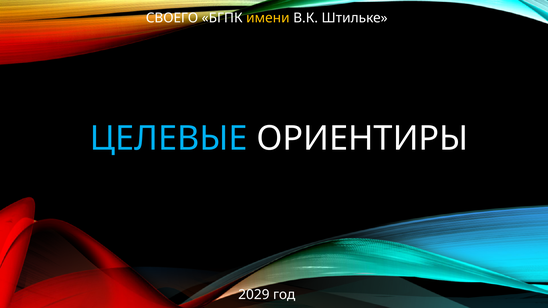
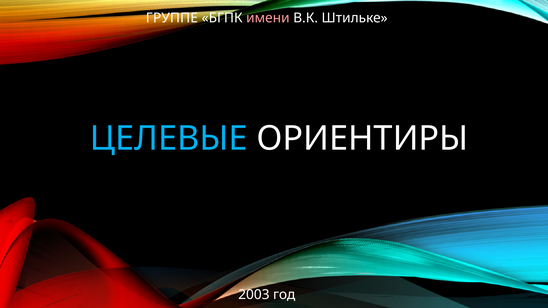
СВОЕГО: СВОЕГО -> ГРУППЕ
имени colour: yellow -> pink
2029: 2029 -> 2003
